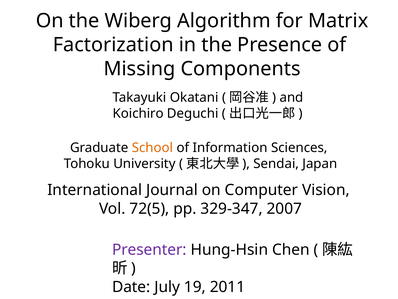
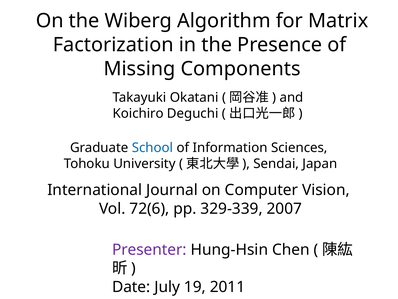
School colour: orange -> blue
72(5: 72(5 -> 72(6
329-347: 329-347 -> 329-339
